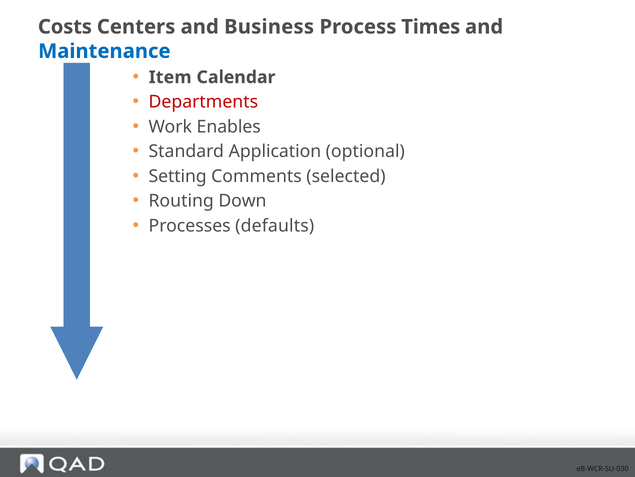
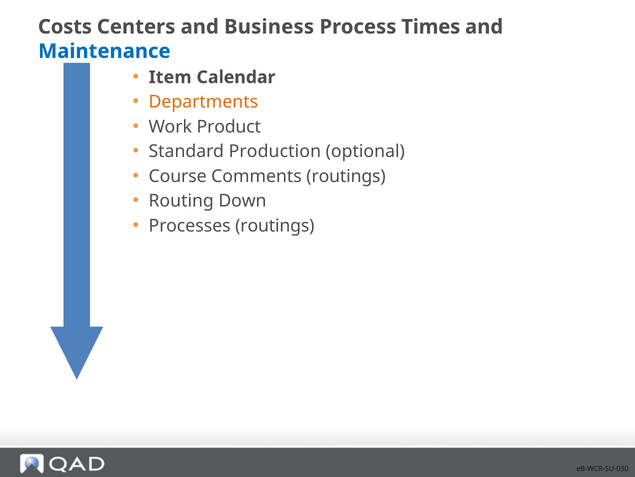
Departments colour: red -> orange
Enables: Enables -> Product
Application: Application -> Production
Setting: Setting -> Course
Comments selected: selected -> routings
Processes defaults: defaults -> routings
